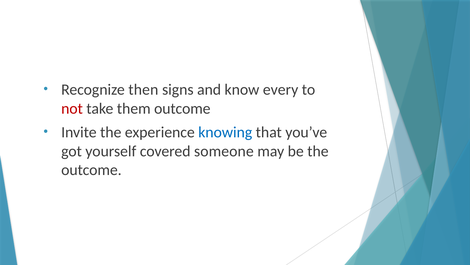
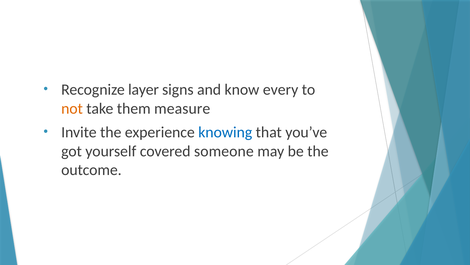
then: then -> layer
not colour: red -> orange
them outcome: outcome -> measure
